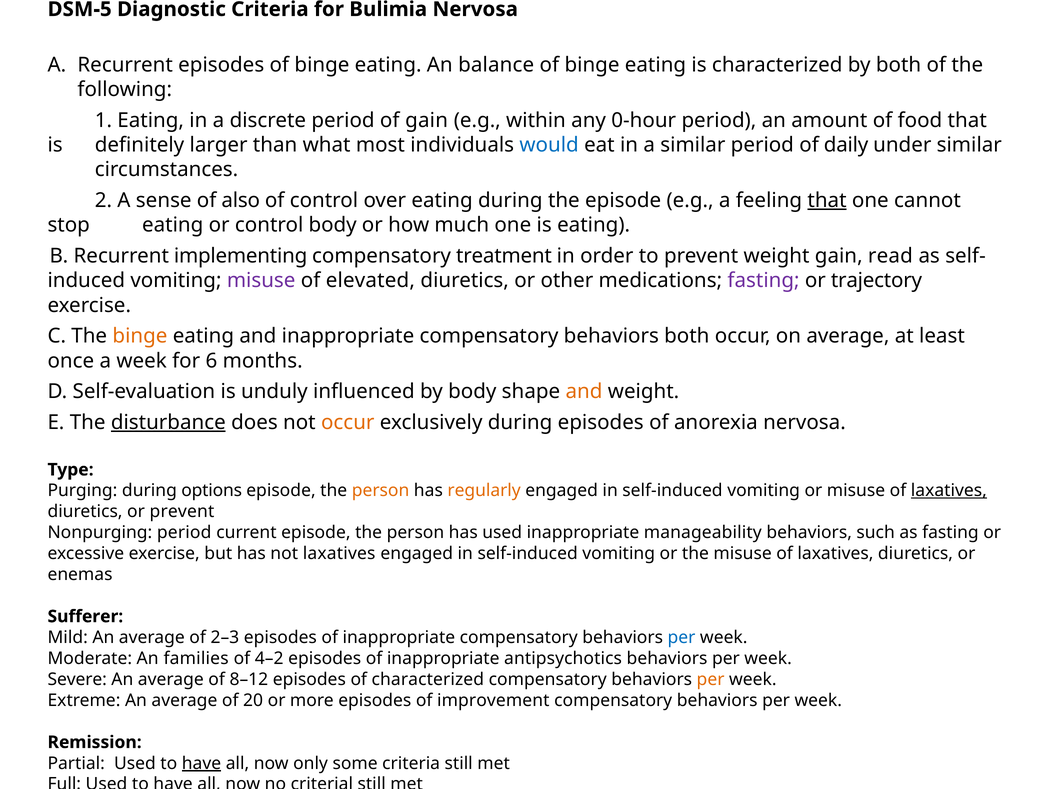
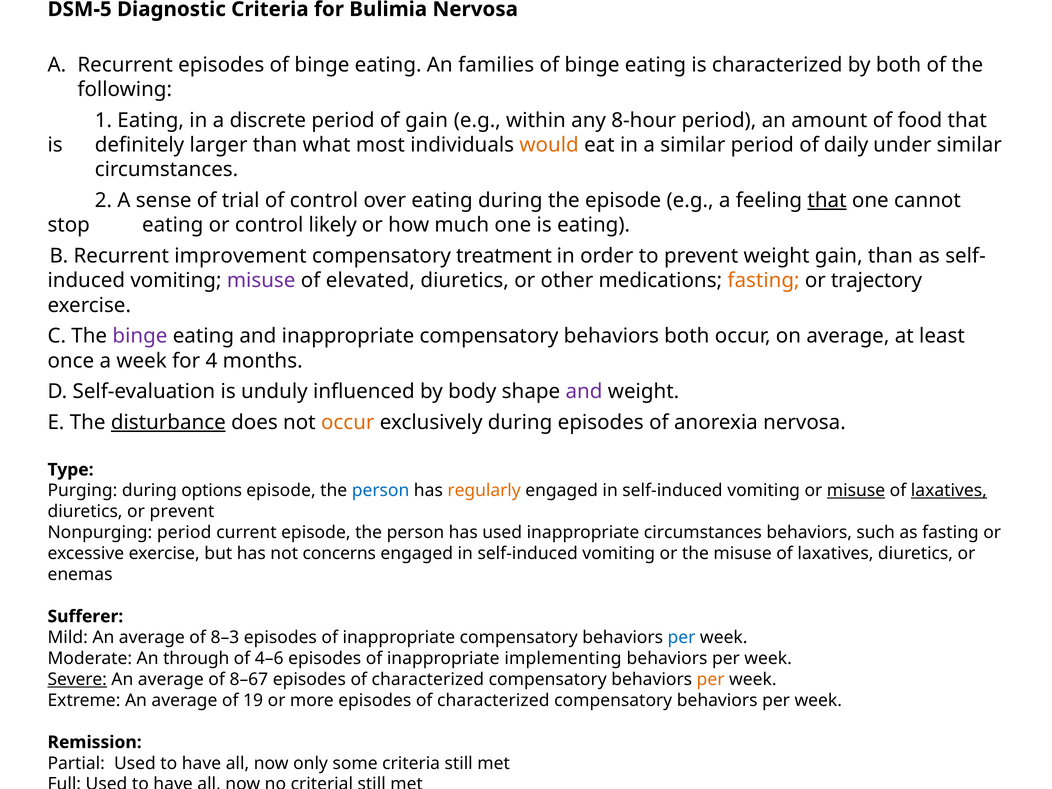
balance: balance -> families
0-hour: 0-hour -> 8-hour
would colour: blue -> orange
also: also -> trial
control body: body -> likely
implementing: implementing -> improvement
gain read: read -> than
fasting at (764, 281) colour: purple -> orange
binge at (140, 336) colour: orange -> purple
6: 6 -> 4
and at (584, 392) colour: orange -> purple
person at (381, 491) colour: orange -> blue
misuse at (856, 491) underline: none -> present
inappropriate manageability: manageability -> circumstances
not laxatives: laxatives -> concerns
2–3: 2–3 -> 8–3
families: families -> through
4–2: 4–2 -> 4–6
antipsychotics: antipsychotics -> implementing
Severe underline: none -> present
8–12: 8–12 -> 8–67
20: 20 -> 19
more episodes of improvement: improvement -> characterized
have at (201, 763) underline: present -> none
